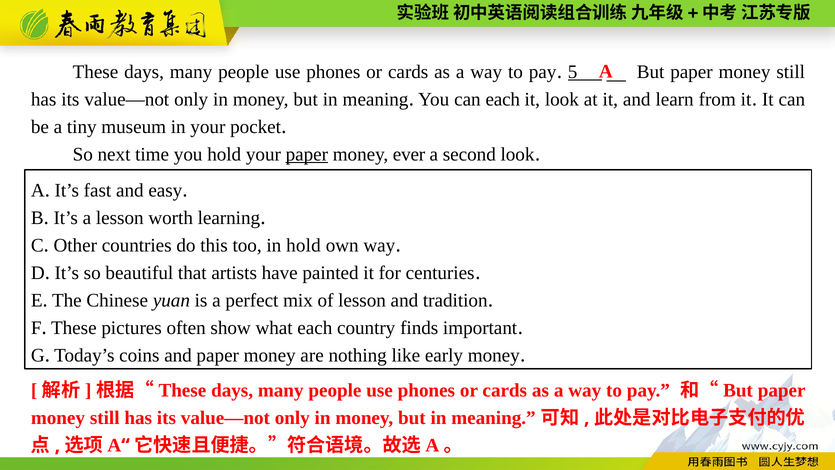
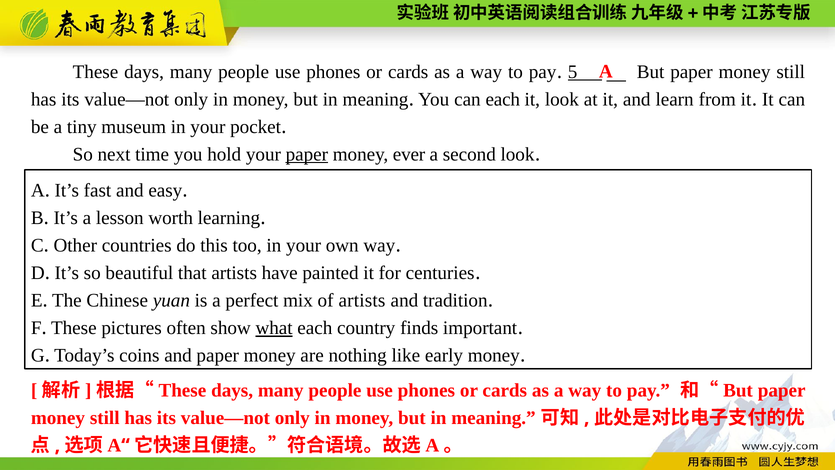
too in hold: hold -> your
of lesson: lesson -> artists
what underline: none -> present
